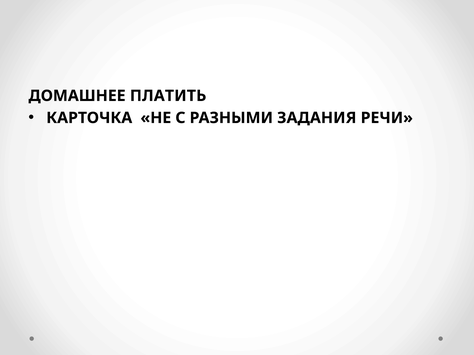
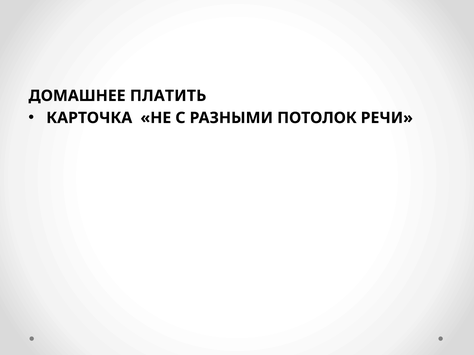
ЗАДАНИЯ: ЗАДАНИЯ -> ПОТОЛОК
